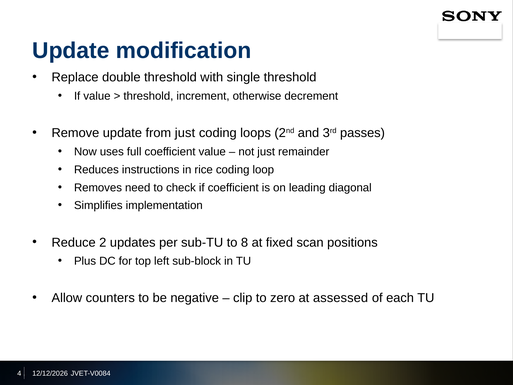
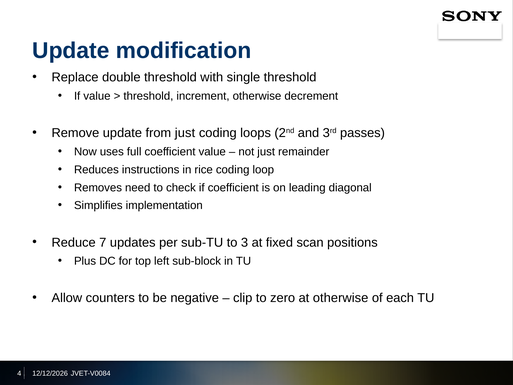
2: 2 -> 7
8: 8 -> 3
at assessed: assessed -> otherwise
